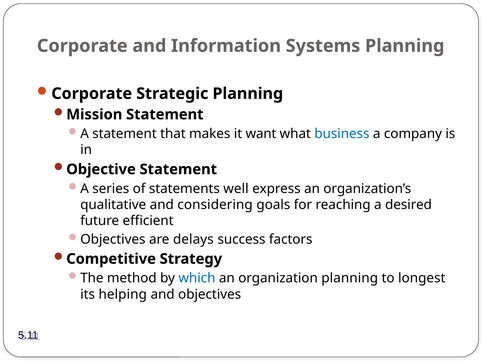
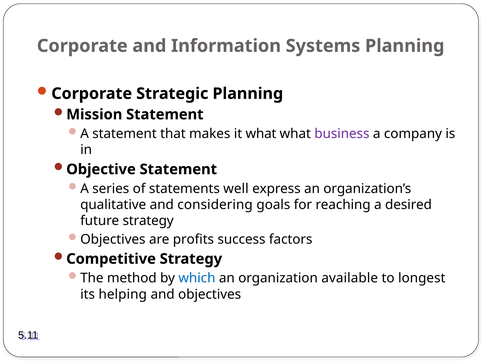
it want: want -> what
business colour: blue -> purple
future efficient: efficient -> strategy
delays: delays -> profits
organization planning: planning -> available
